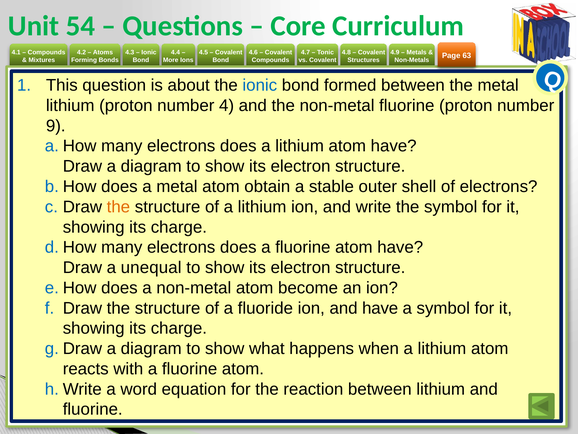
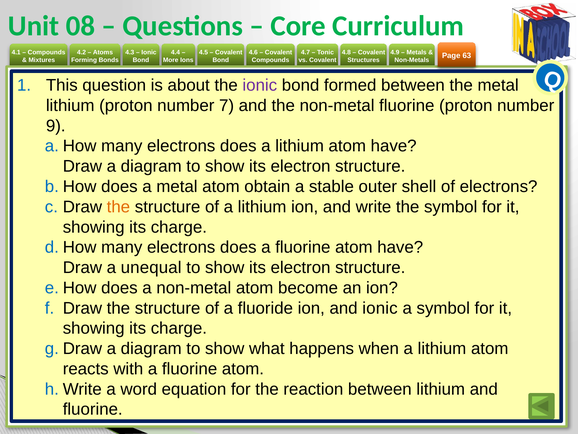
54: 54 -> 08
ionic at (260, 85) colour: blue -> purple
4: 4 -> 7
and have: have -> ionic
